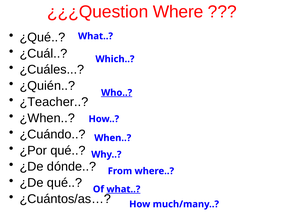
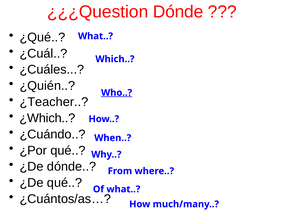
¿¿¿Question Where: Where -> Dónde
¿When: ¿When -> ¿Which
what at (123, 189) underline: present -> none
